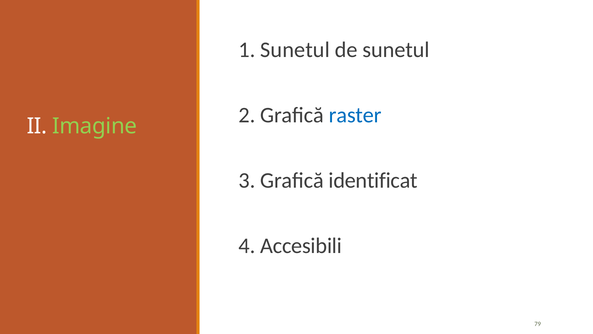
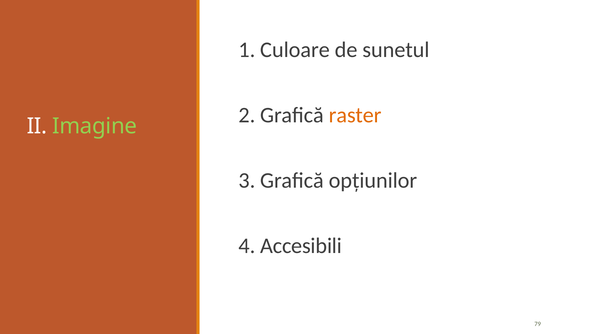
1 Sunetul: Sunetul -> Culoare
raster colour: blue -> orange
identificat: identificat -> opțiunilor
